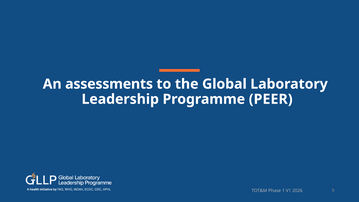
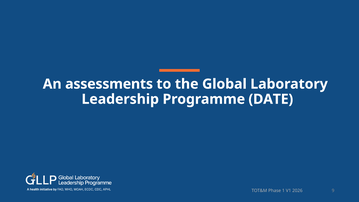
PEER: PEER -> DATE
